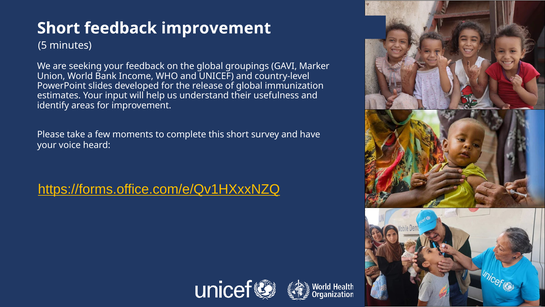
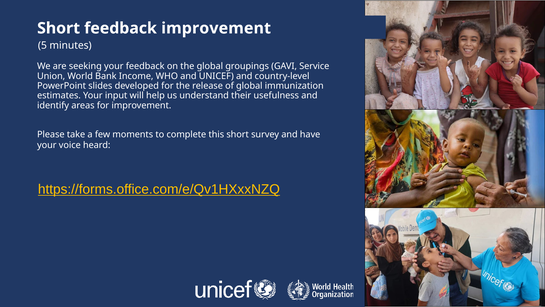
Marker: Marker -> Service
